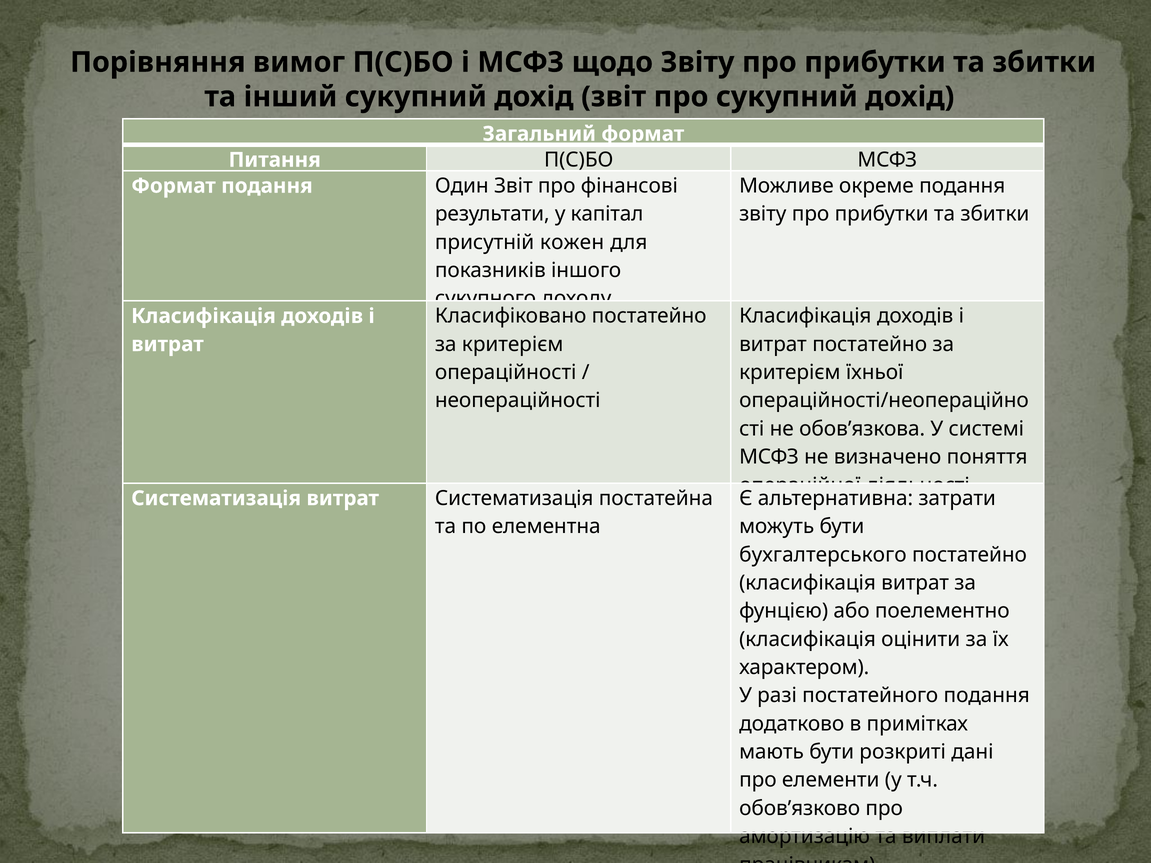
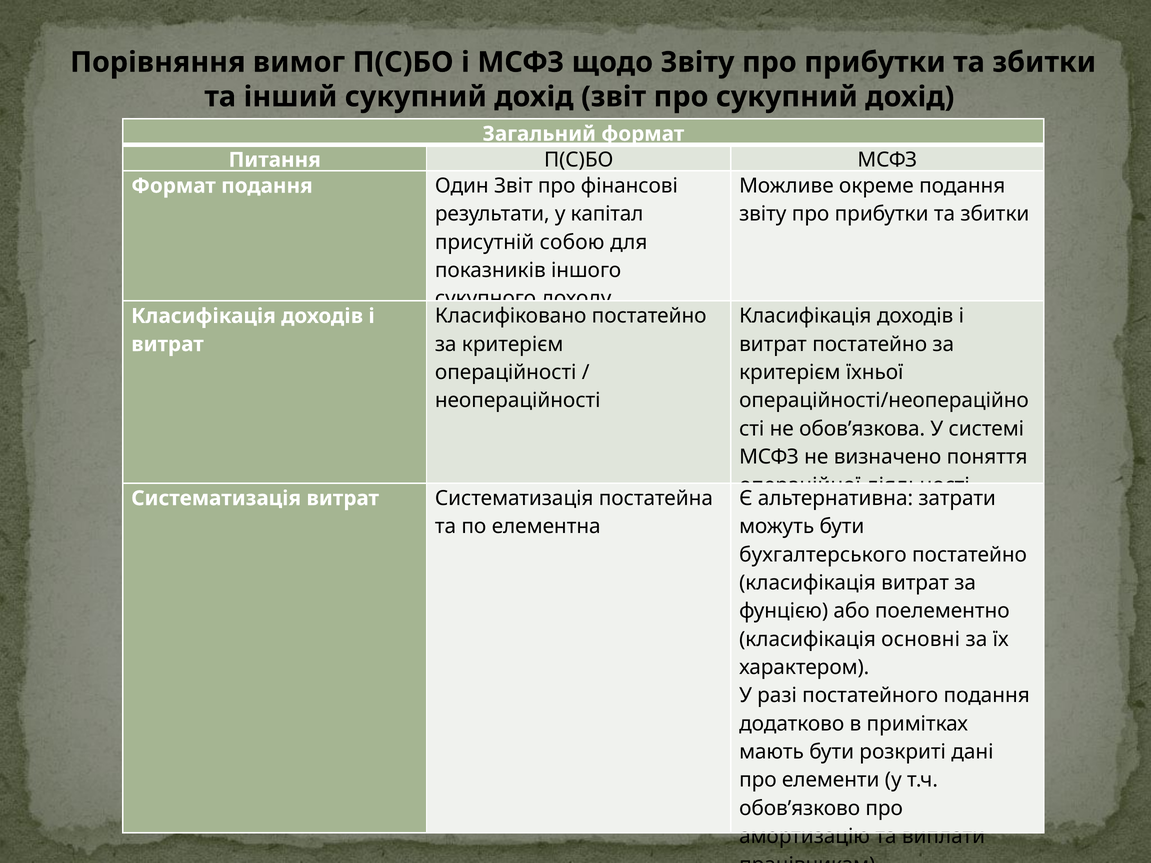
кожен: кожен -> собою
оцінити: оцінити -> основні
